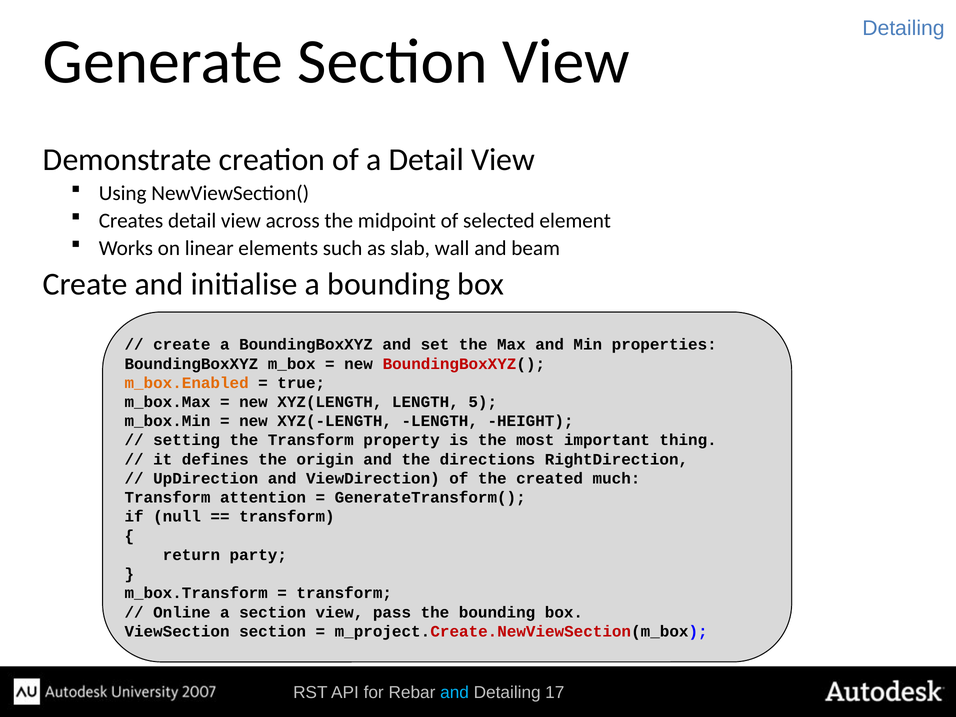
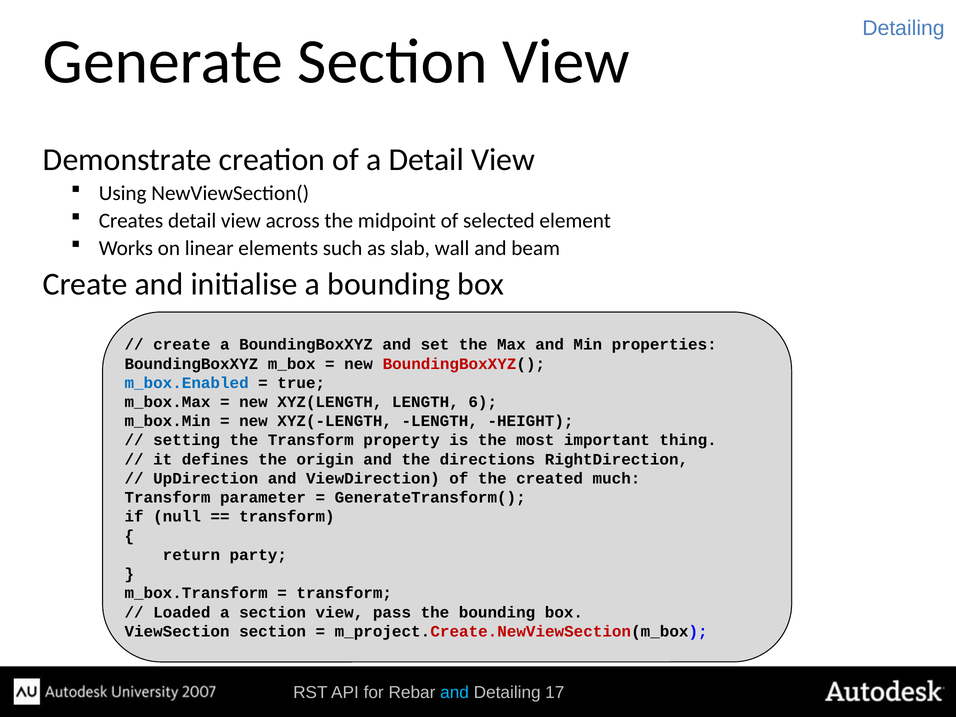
m_box.Enabled colour: orange -> blue
5: 5 -> 6
attention: attention -> parameter
Online: Online -> Loaded
